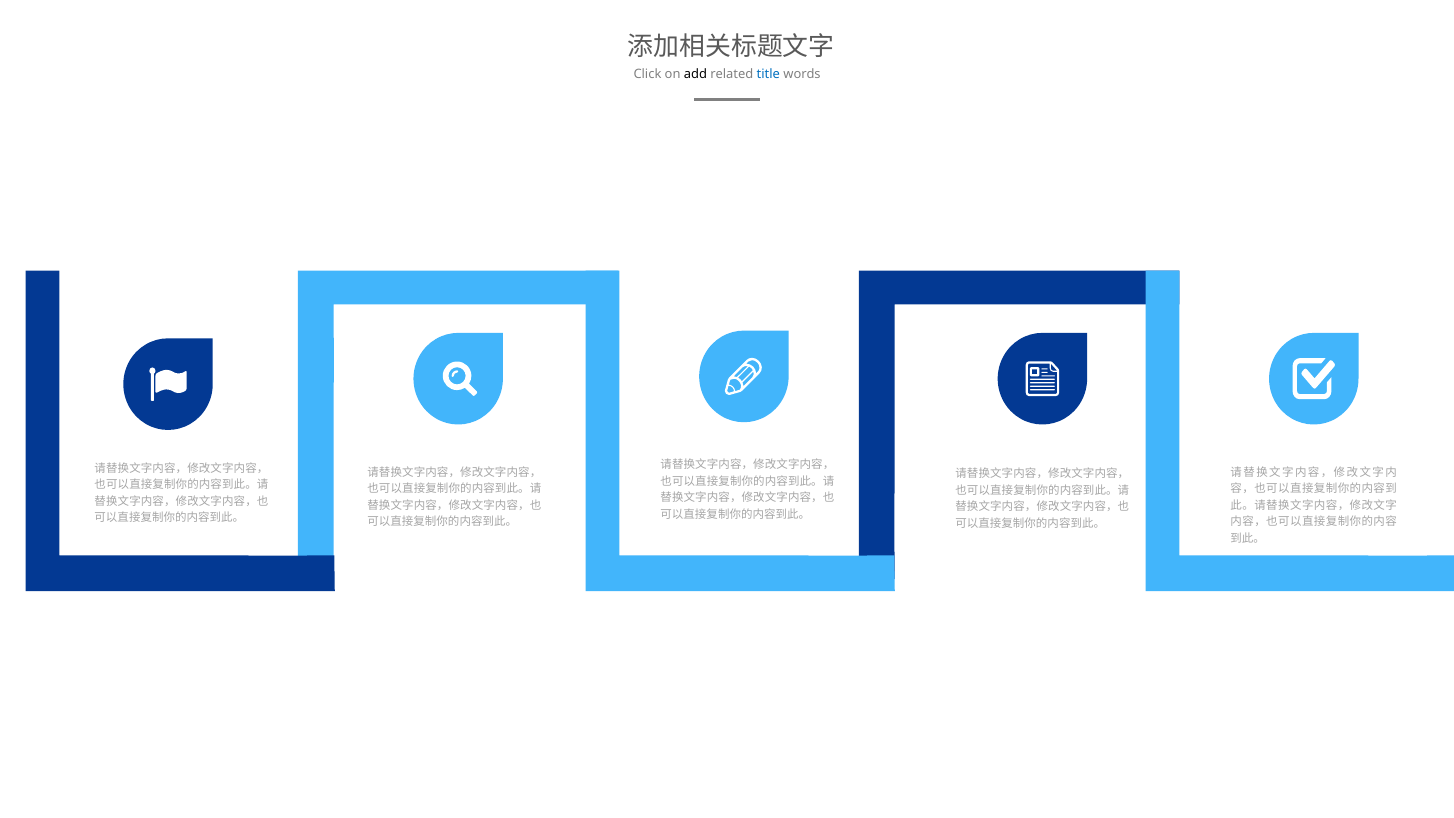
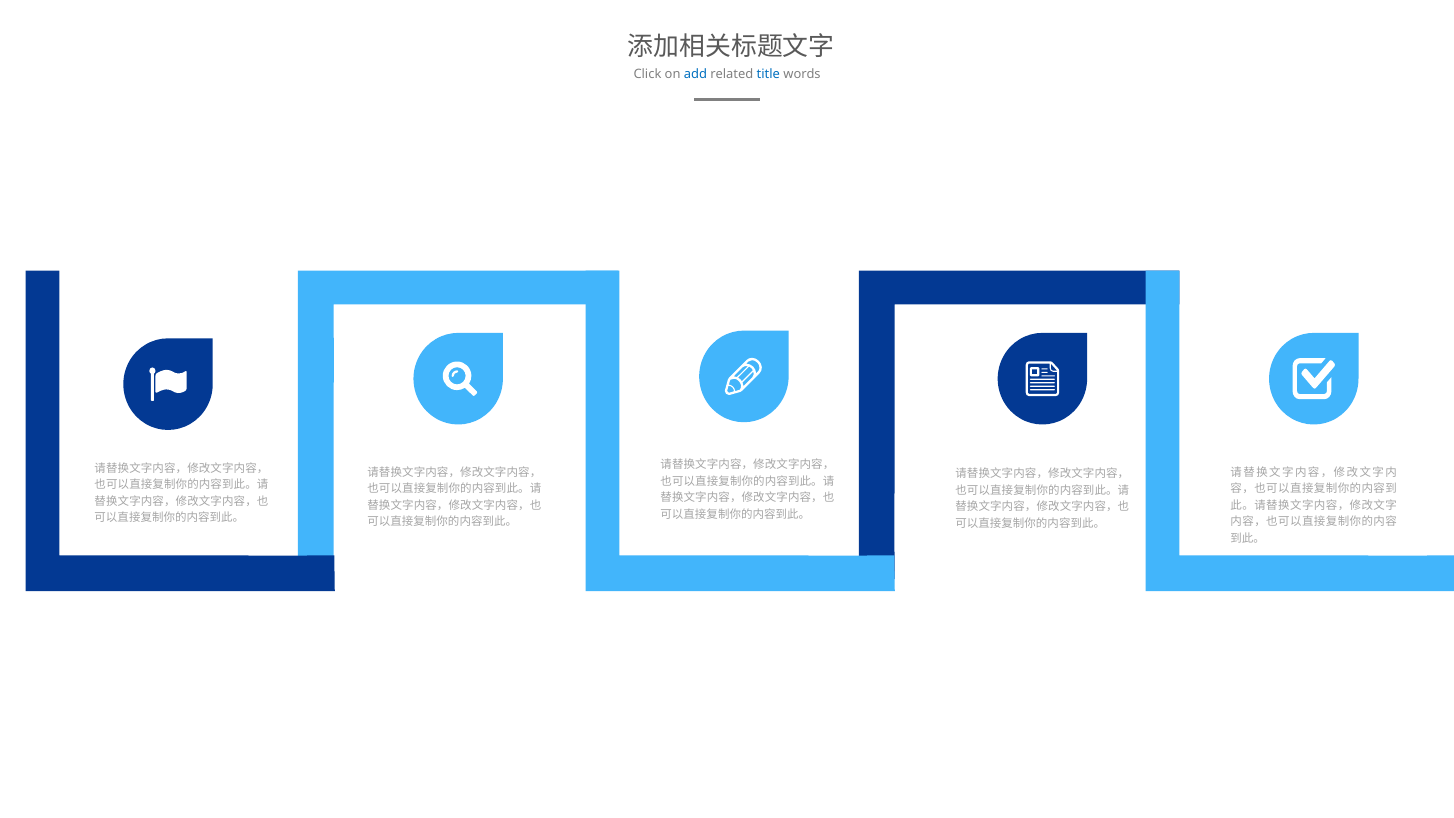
add colour: black -> blue
